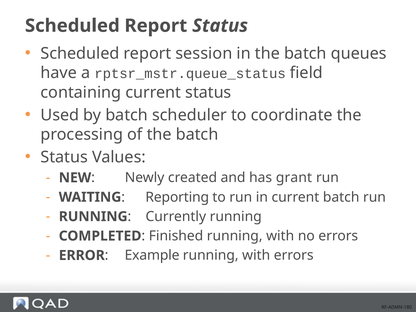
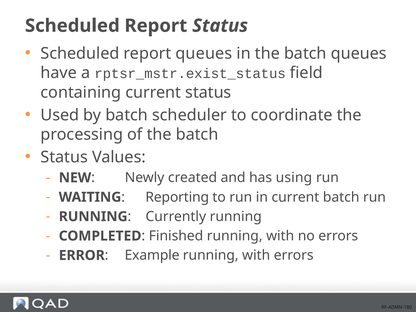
report session: session -> queues
rptsr_mstr.queue_status: rptsr_mstr.queue_status -> rptsr_mstr.exist_status
grant: grant -> using
